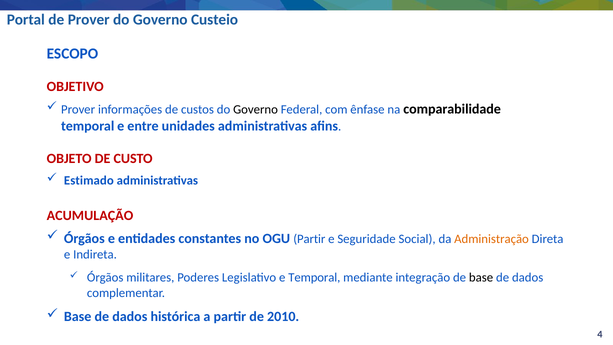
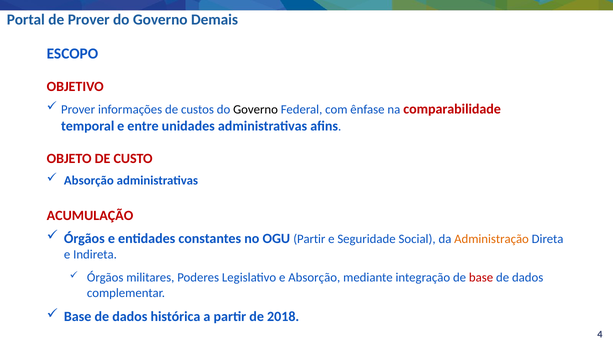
Custeio: Custeio -> Demais
comparabilidade colour: black -> red
Estimado at (89, 180): Estimado -> Absorção
e Temporal: Temporal -> Absorção
base at (481, 277) colour: black -> red
2010: 2010 -> 2018
